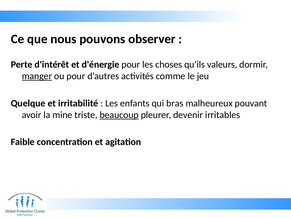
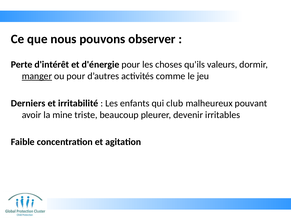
Quelque: Quelque -> Derniers
bras: bras -> club
beaucoup underline: present -> none
